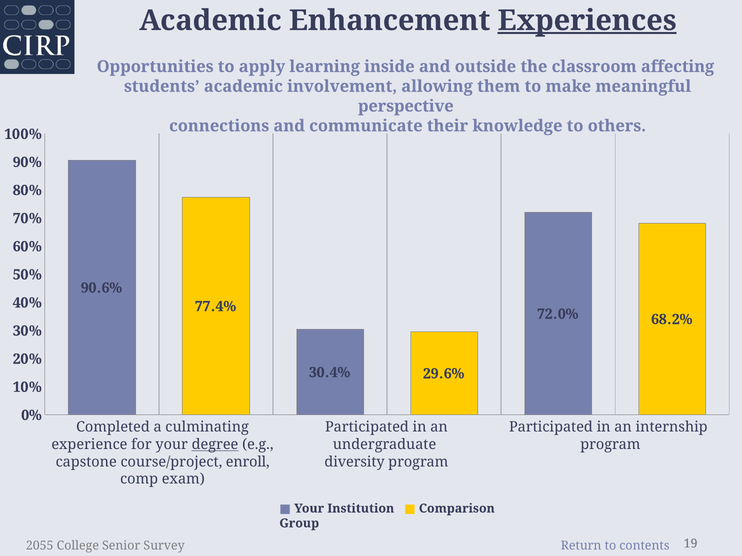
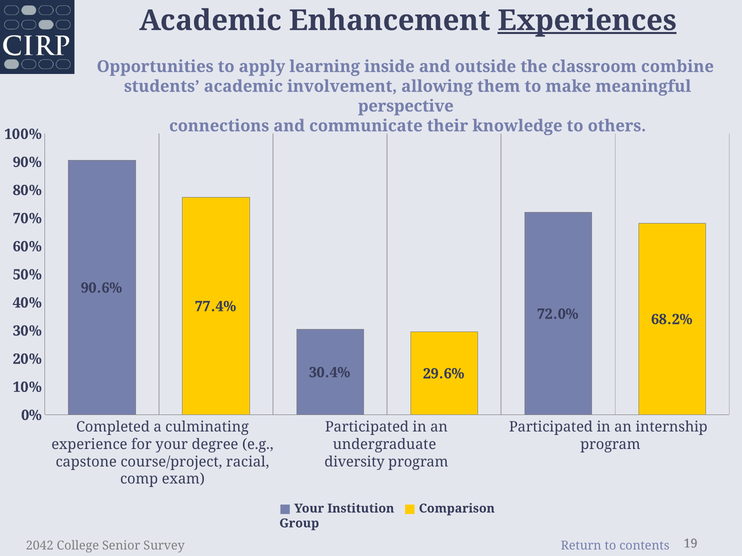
affecting: affecting -> combine
degree underline: present -> none
enroll: enroll -> racial
2055: 2055 -> 2042
